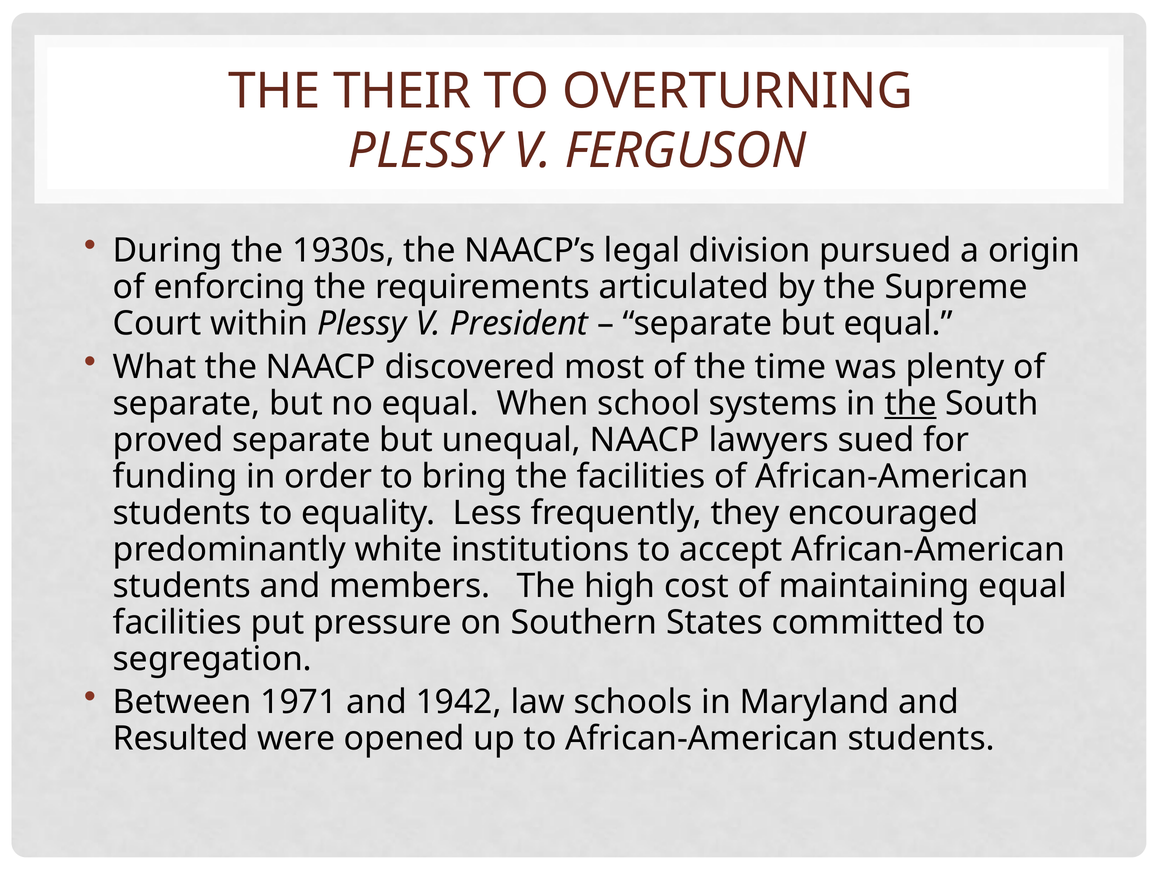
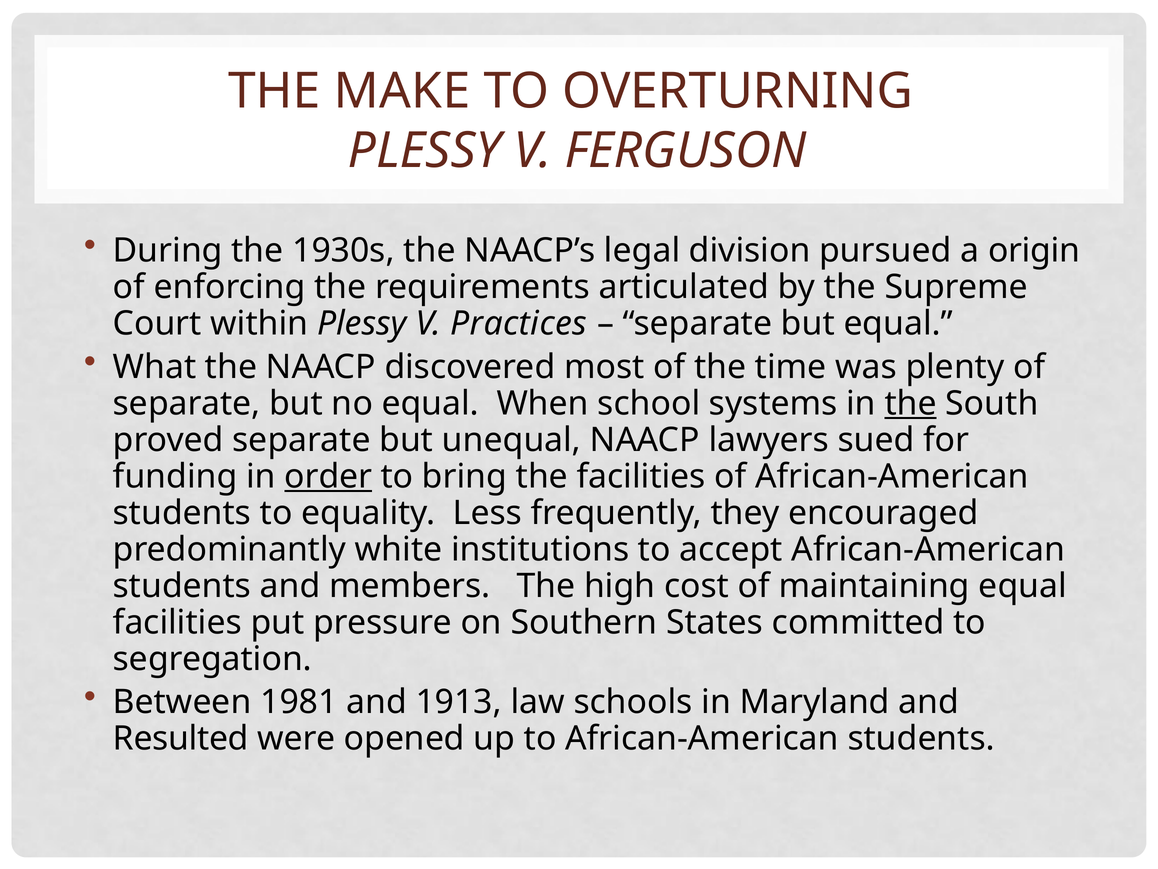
THEIR: THEIR -> MAKE
President: President -> Practices
order underline: none -> present
1971: 1971 -> 1981
1942: 1942 -> 1913
